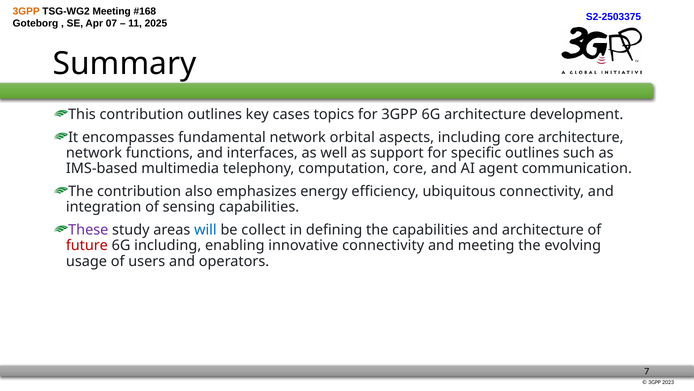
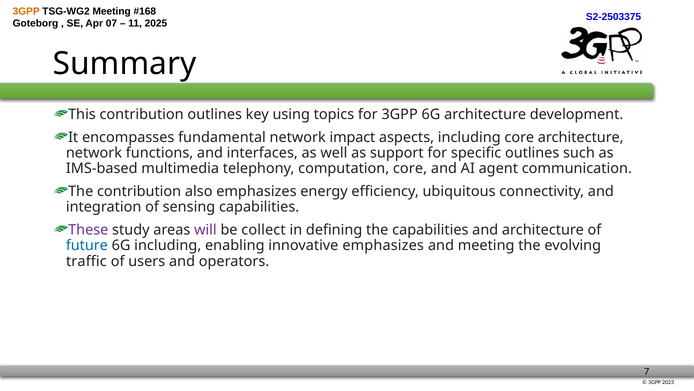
cases: cases -> using
orbital: orbital -> impact
will colour: blue -> purple
future colour: red -> blue
innovative connectivity: connectivity -> emphasizes
usage: usage -> traffic
